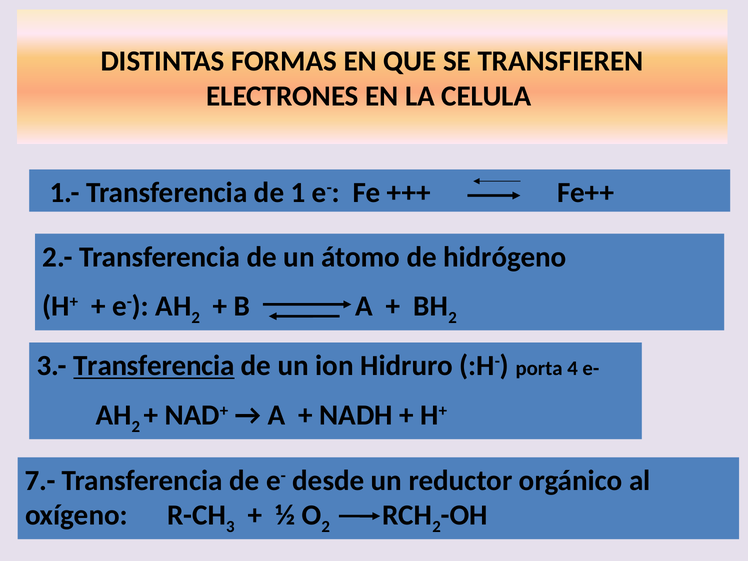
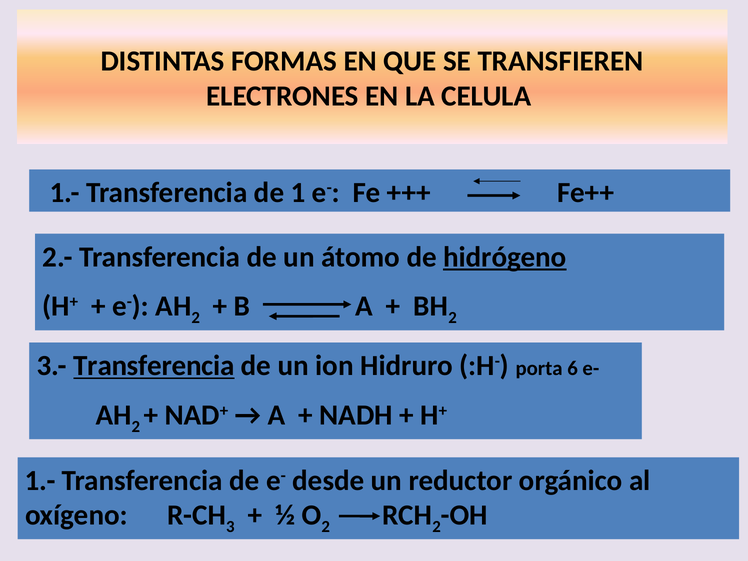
hidrógeno underline: none -> present
4: 4 -> 6
7.- at (40, 480): 7.- -> 1.-
